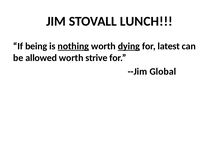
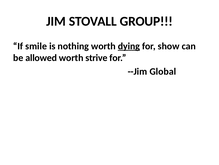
LUNCH: LUNCH -> GROUP
being: being -> smile
nothing underline: present -> none
latest: latest -> show
